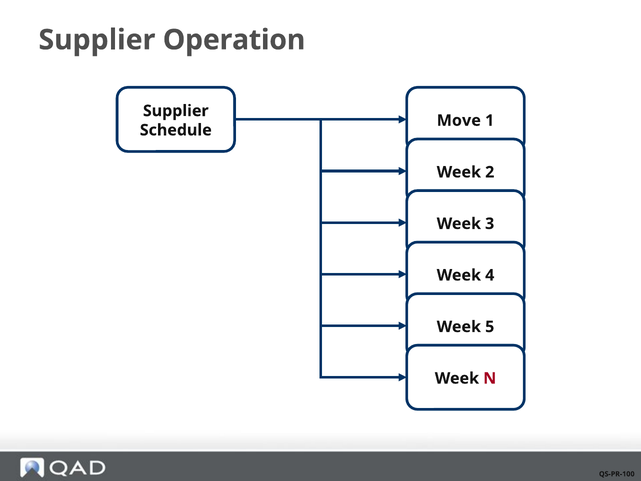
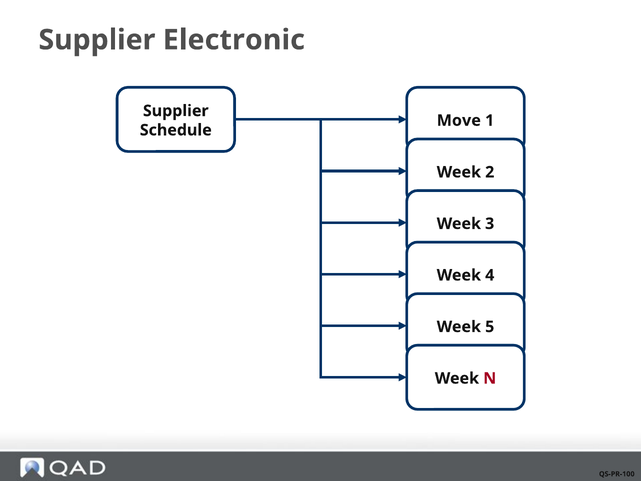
Operation: Operation -> Electronic
